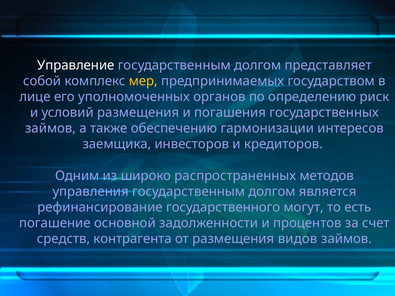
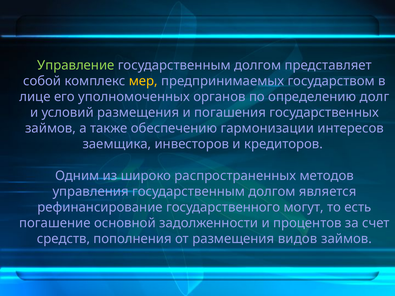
Управление colour: white -> light green
риск: риск -> долг
контрагента: контрагента -> пополнения
